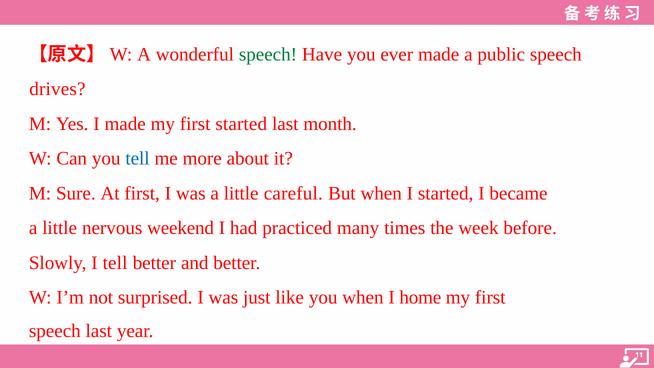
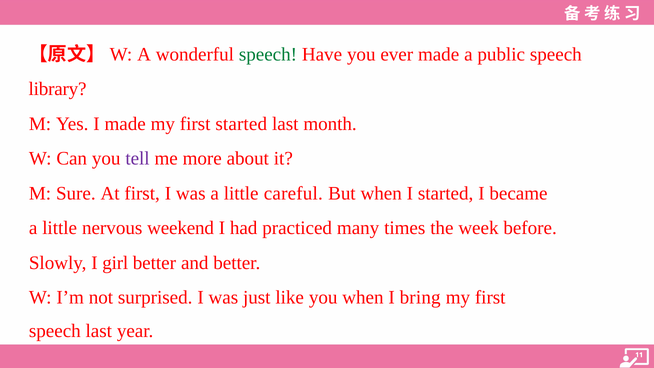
drives: drives -> library
tell at (138, 159) colour: blue -> purple
I tell: tell -> girl
home: home -> bring
